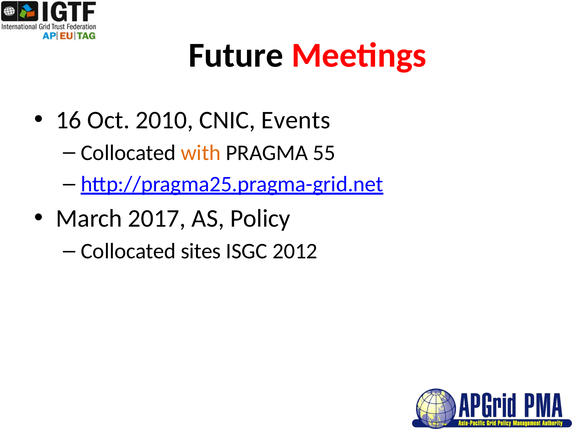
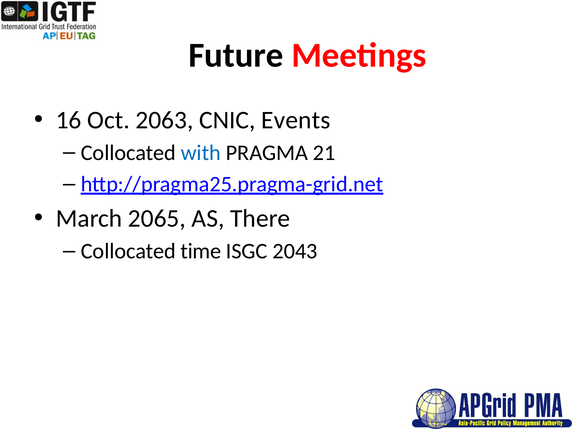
2010: 2010 -> 2063
with colour: orange -> blue
55: 55 -> 21
2017: 2017 -> 2065
Policy: Policy -> There
sites: sites -> time
2012: 2012 -> 2043
